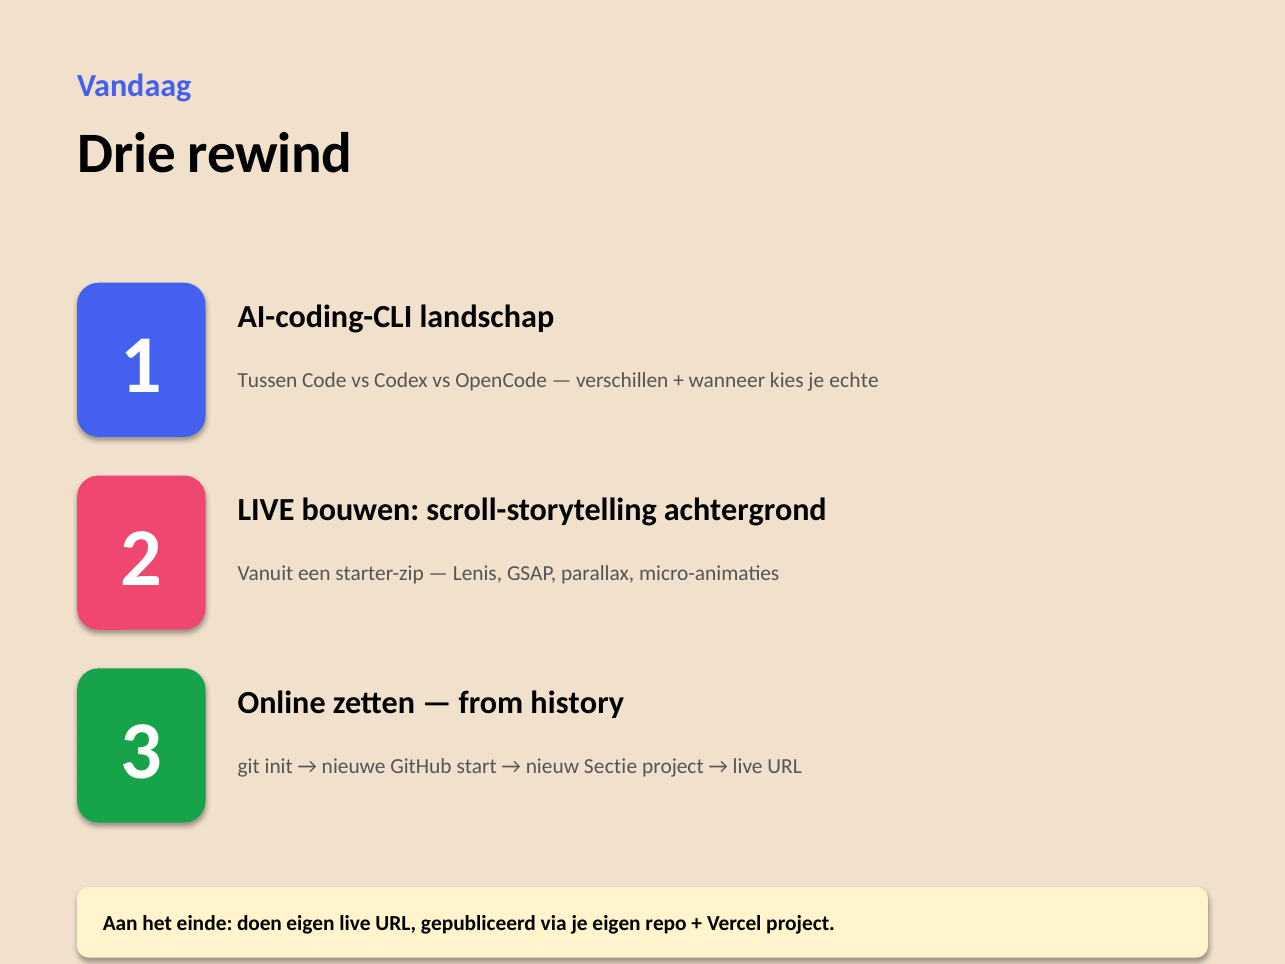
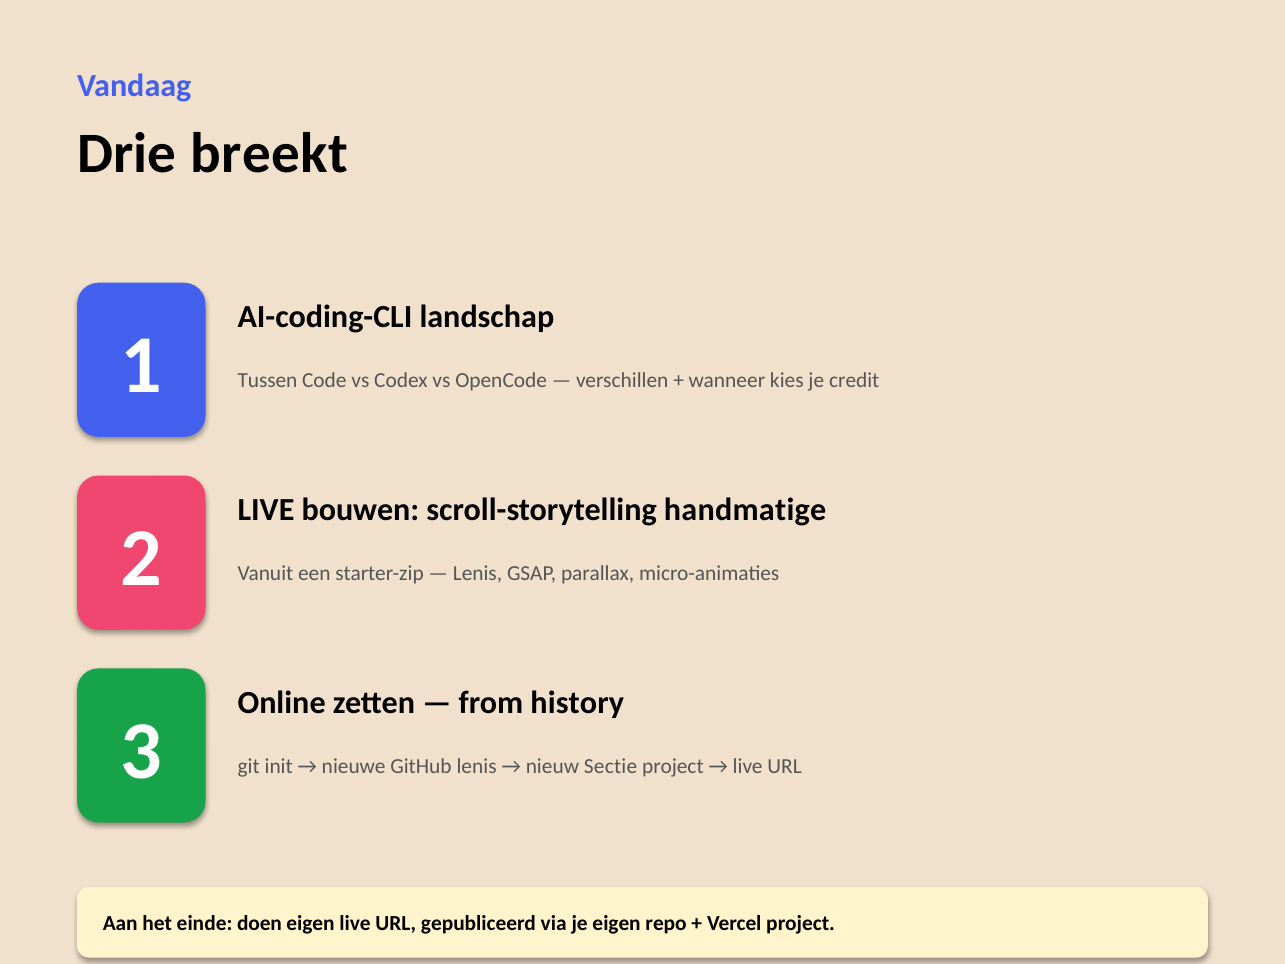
rewind: rewind -> breekt
echte: echte -> credit
achtergrond: achtergrond -> handmatige
GitHub start: start -> lenis
